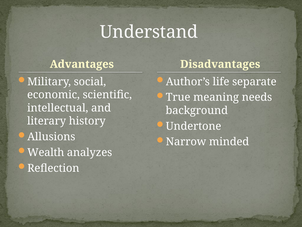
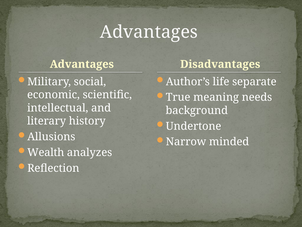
Understand at (149, 32): Understand -> Advantages
